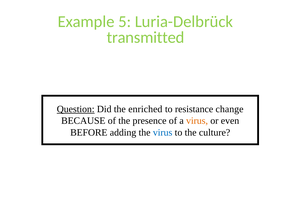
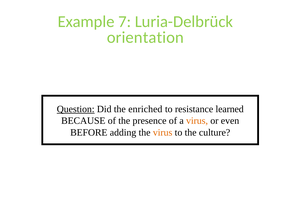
5: 5 -> 7
transmitted: transmitted -> orientation
change: change -> learned
virus at (163, 132) colour: blue -> orange
